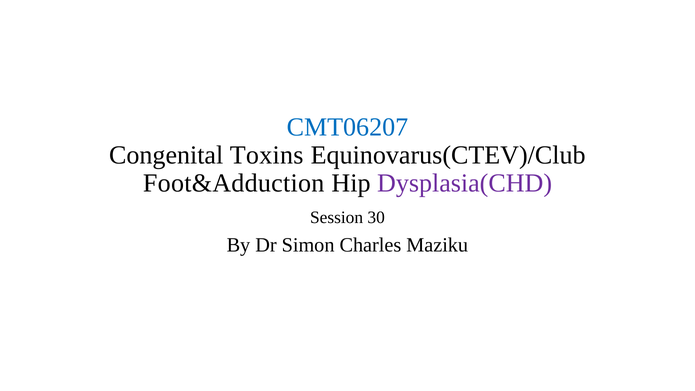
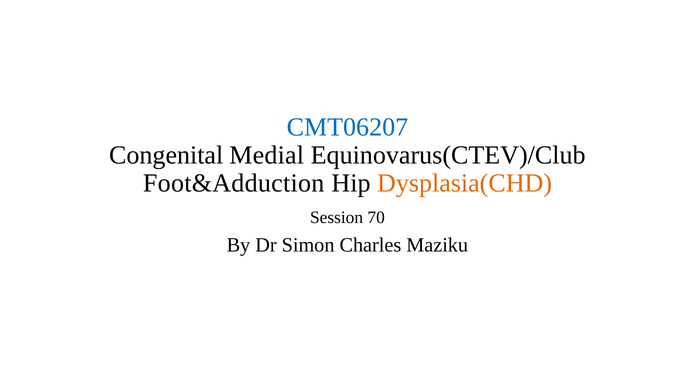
Toxins: Toxins -> Medial
Dysplasia(CHD colour: purple -> orange
30: 30 -> 70
